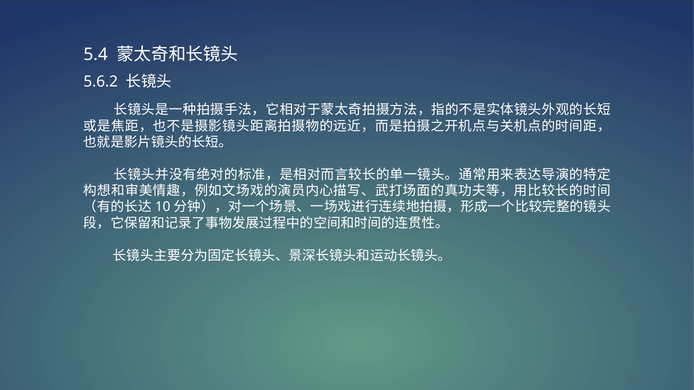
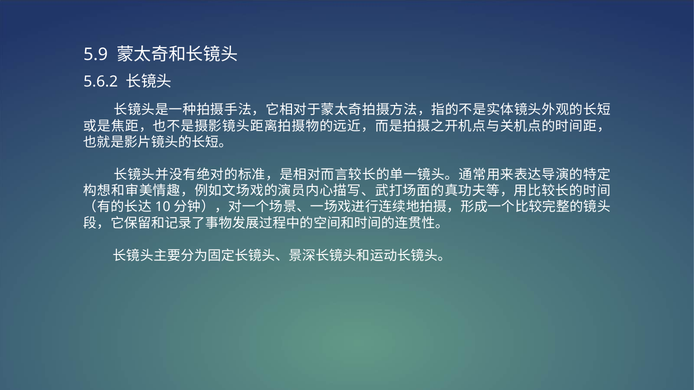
5.4: 5.4 -> 5.9
